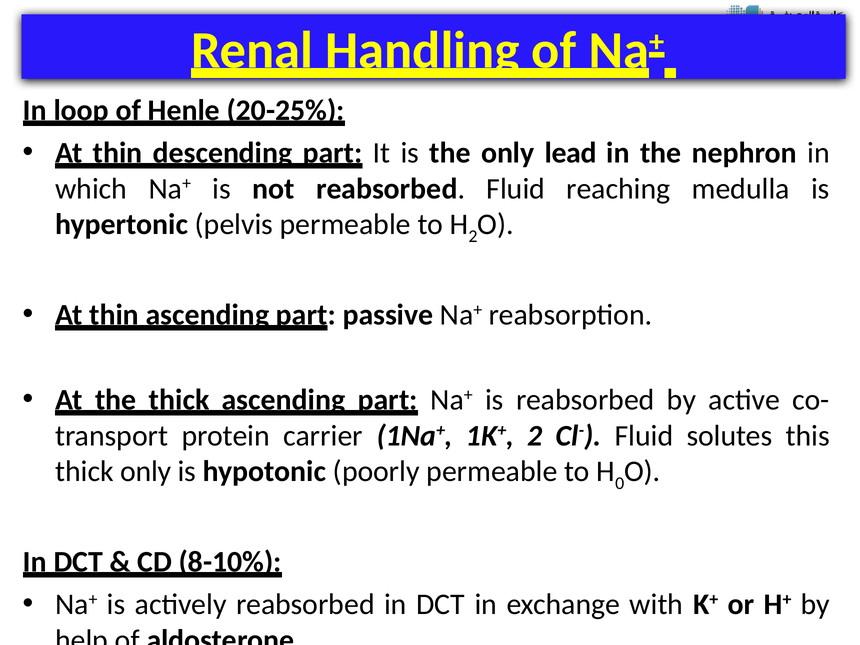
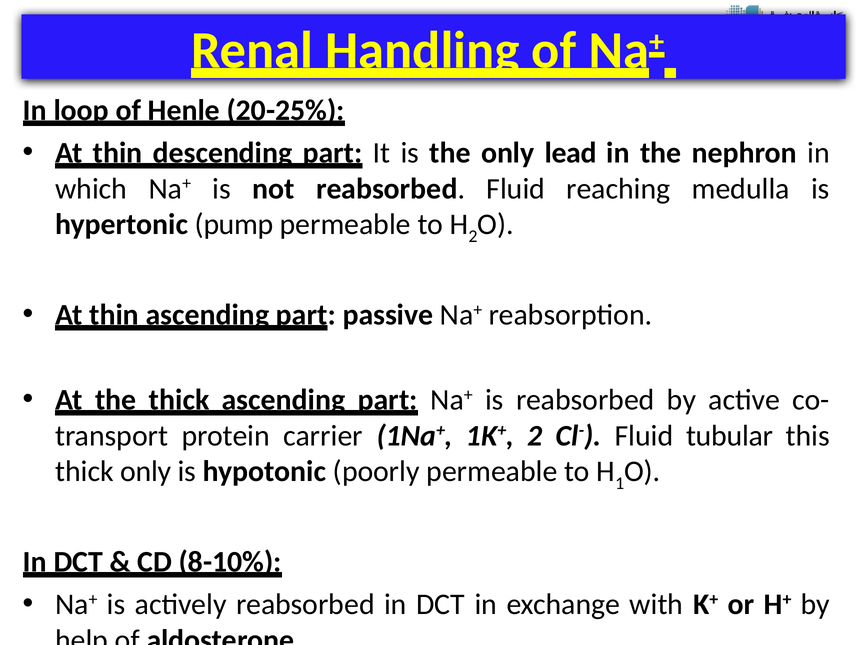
pelvis: pelvis -> pump
solutes: solutes -> tubular
0: 0 -> 1
